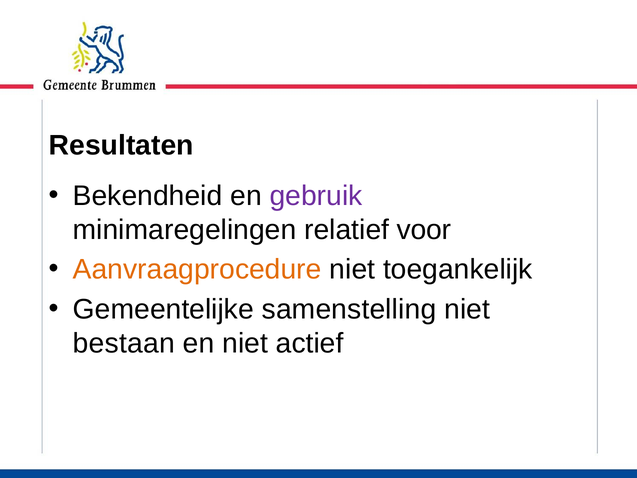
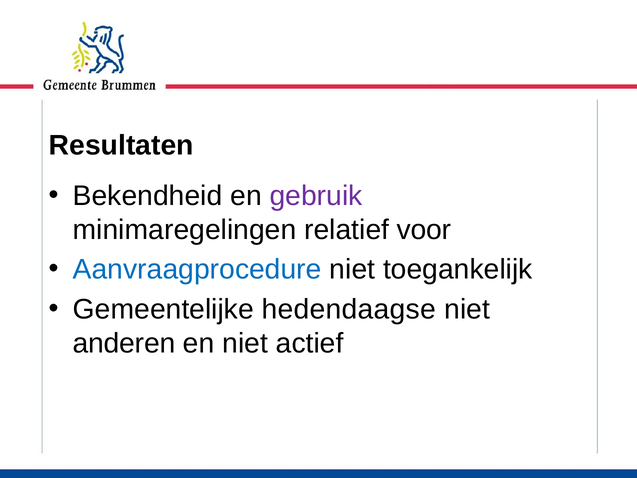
Aanvraagprocedure colour: orange -> blue
samenstelling: samenstelling -> hedendaagse
bestaan: bestaan -> anderen
